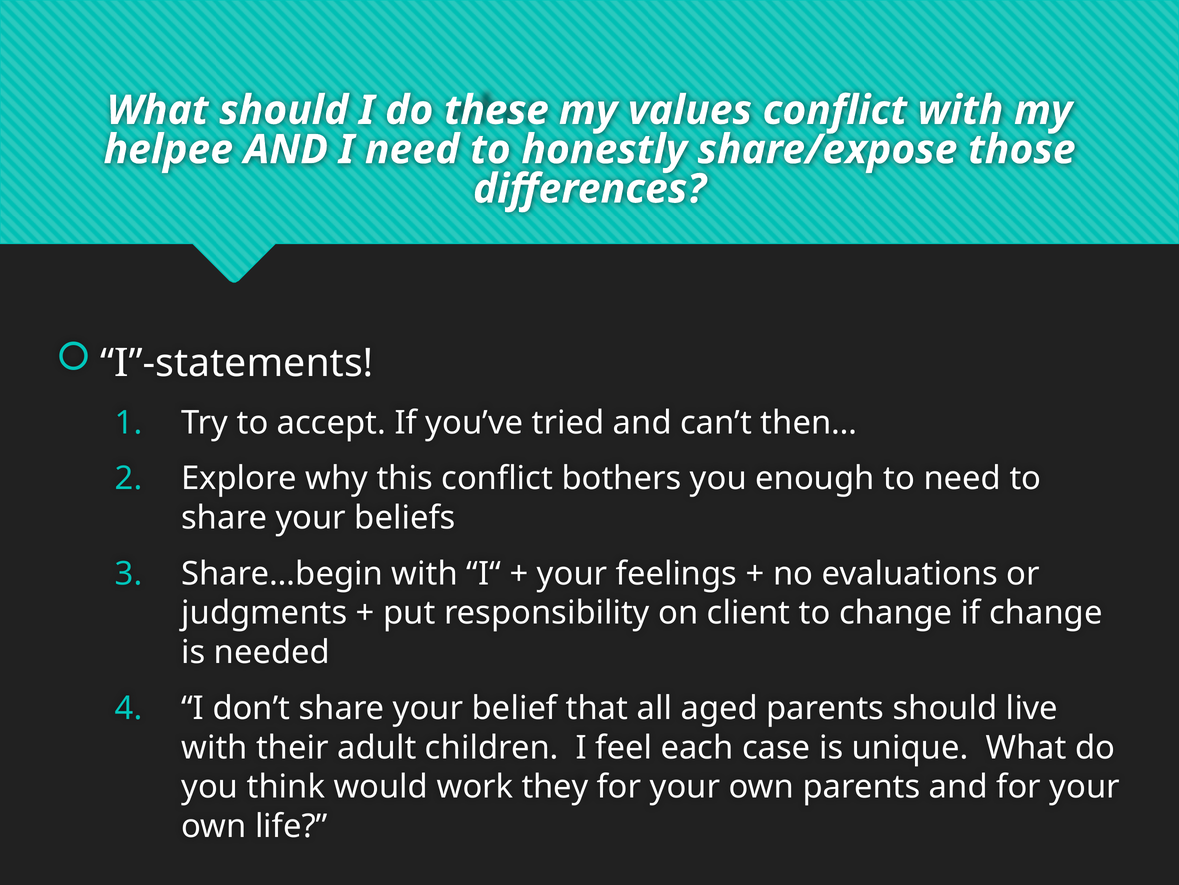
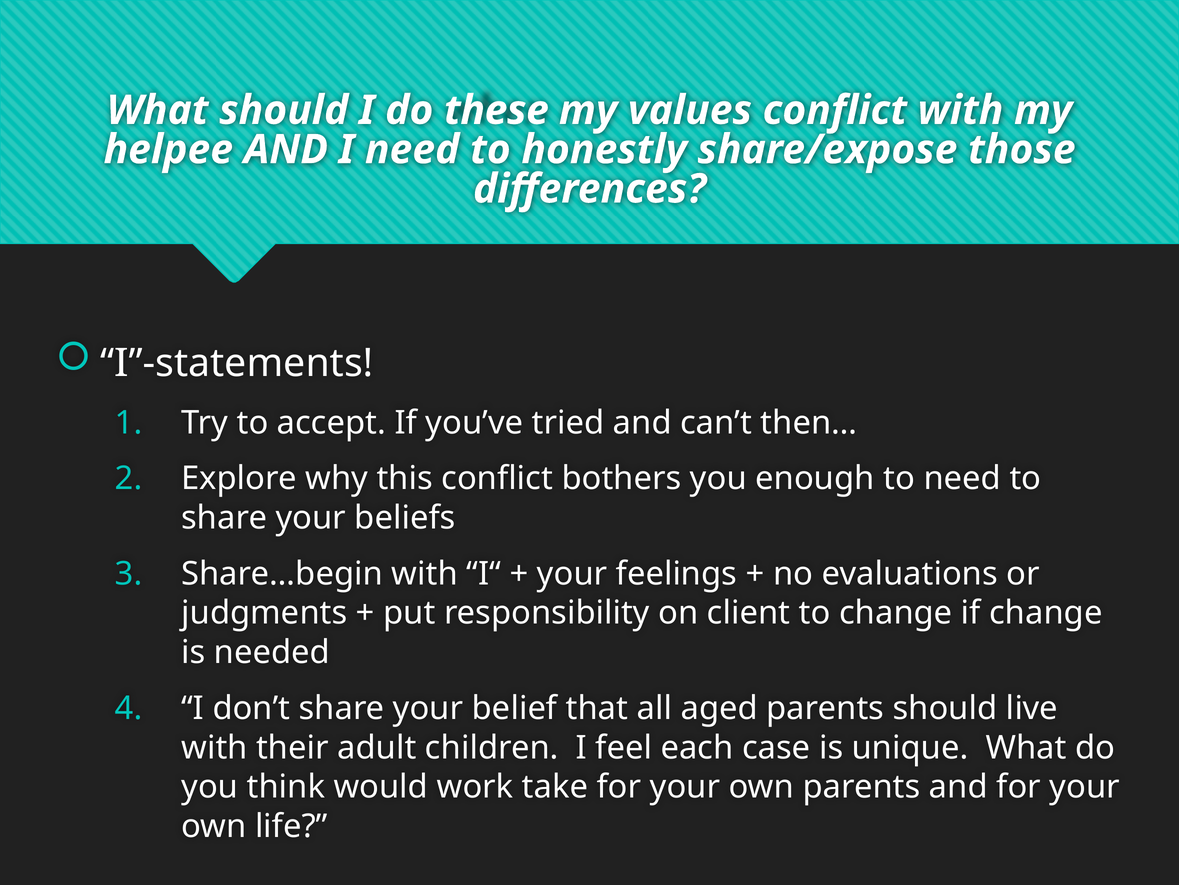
they: they -> take
